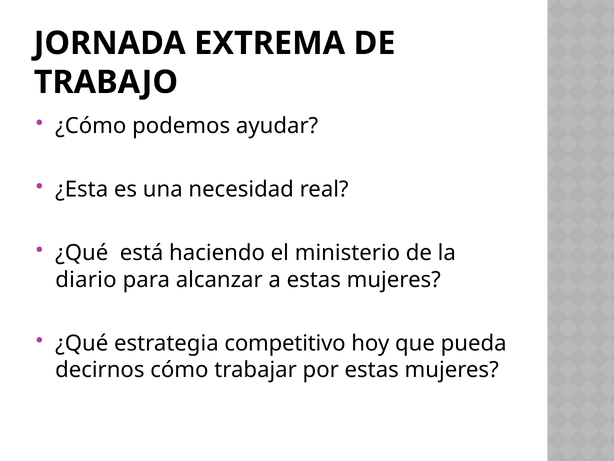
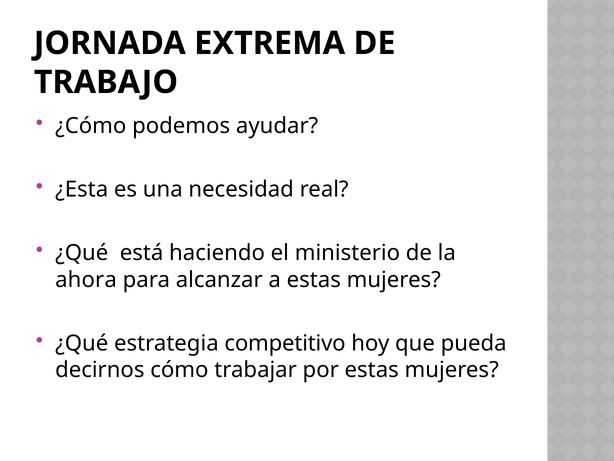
diario: diario -> ahora
